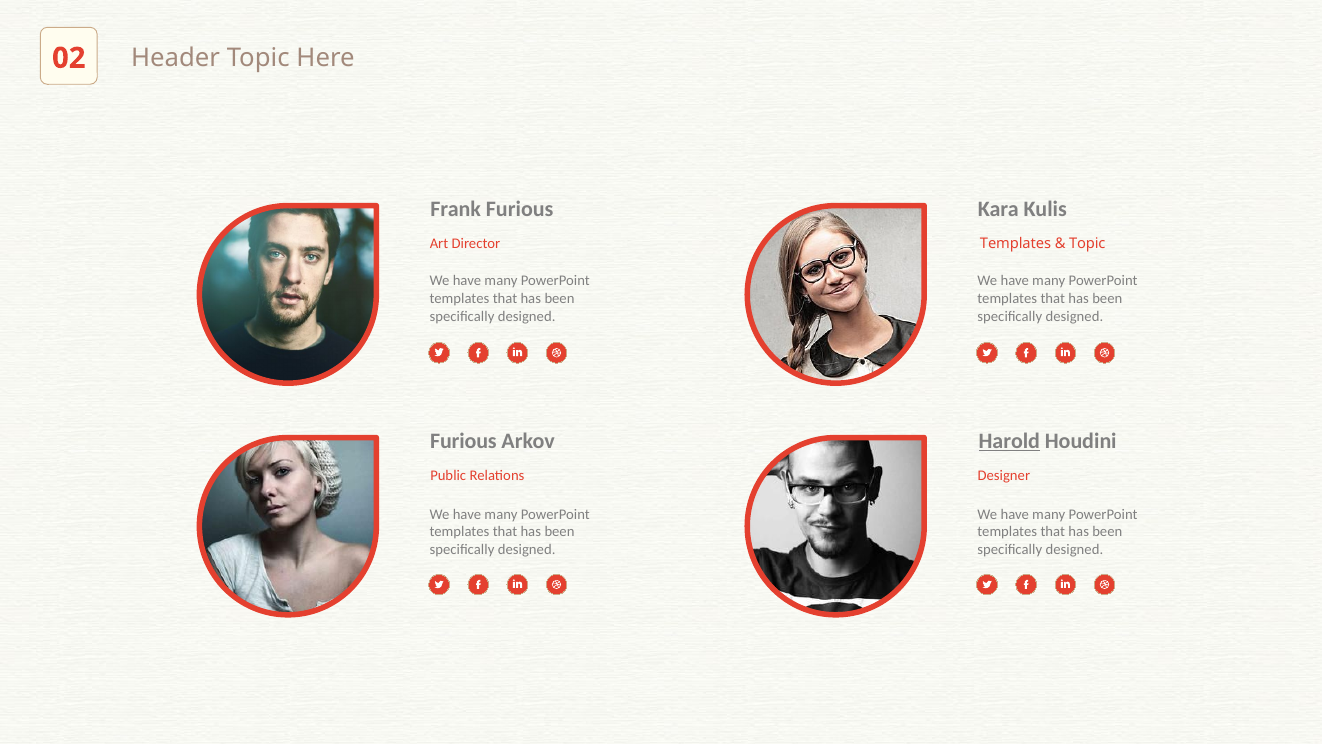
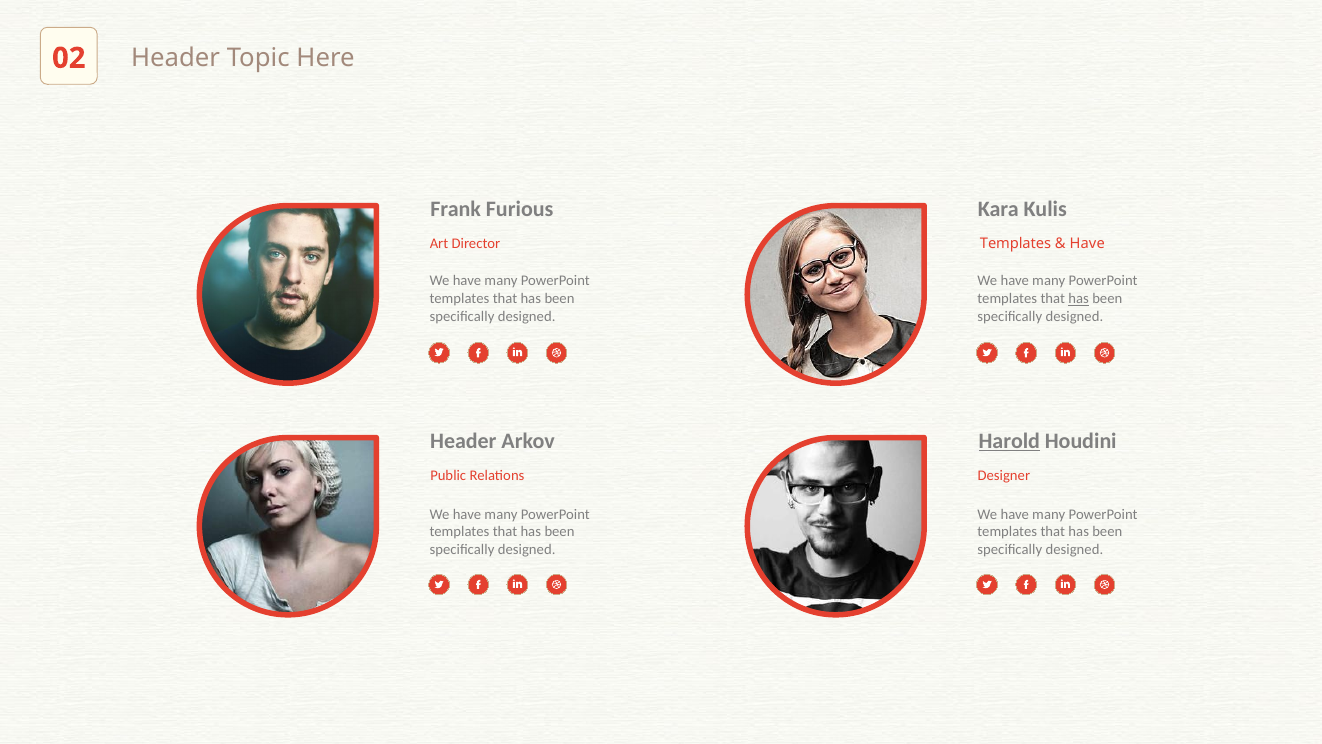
Topic at (1087, 243): Topic -> Have
has at (1079, 298) underline: none -> present
Furious at (463, 441): Furious -> Header
